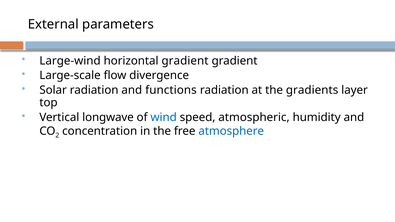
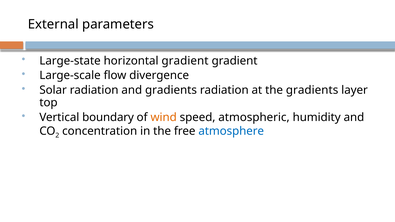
Large-wind: Large-wind -> Large-state
and functions: functions -> gradients
longwave: longwave -> boundary
wind colour: blue -> orange
